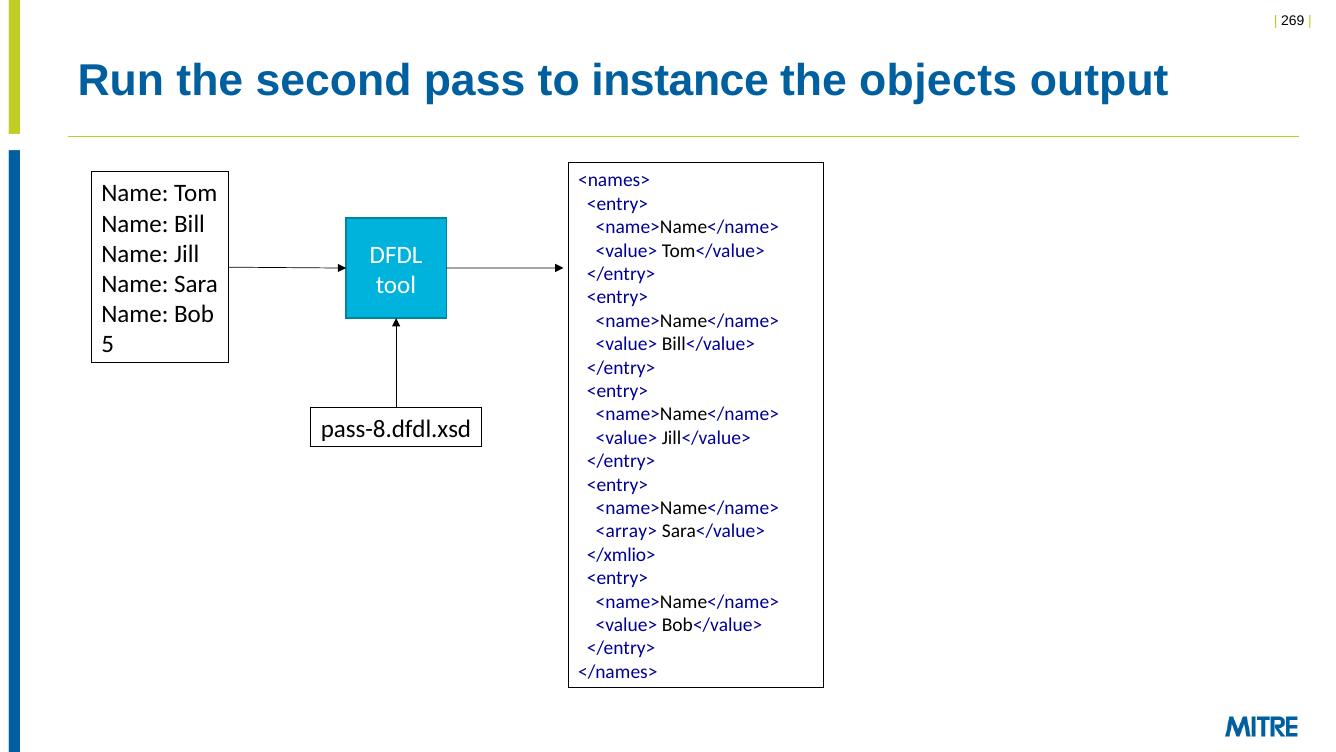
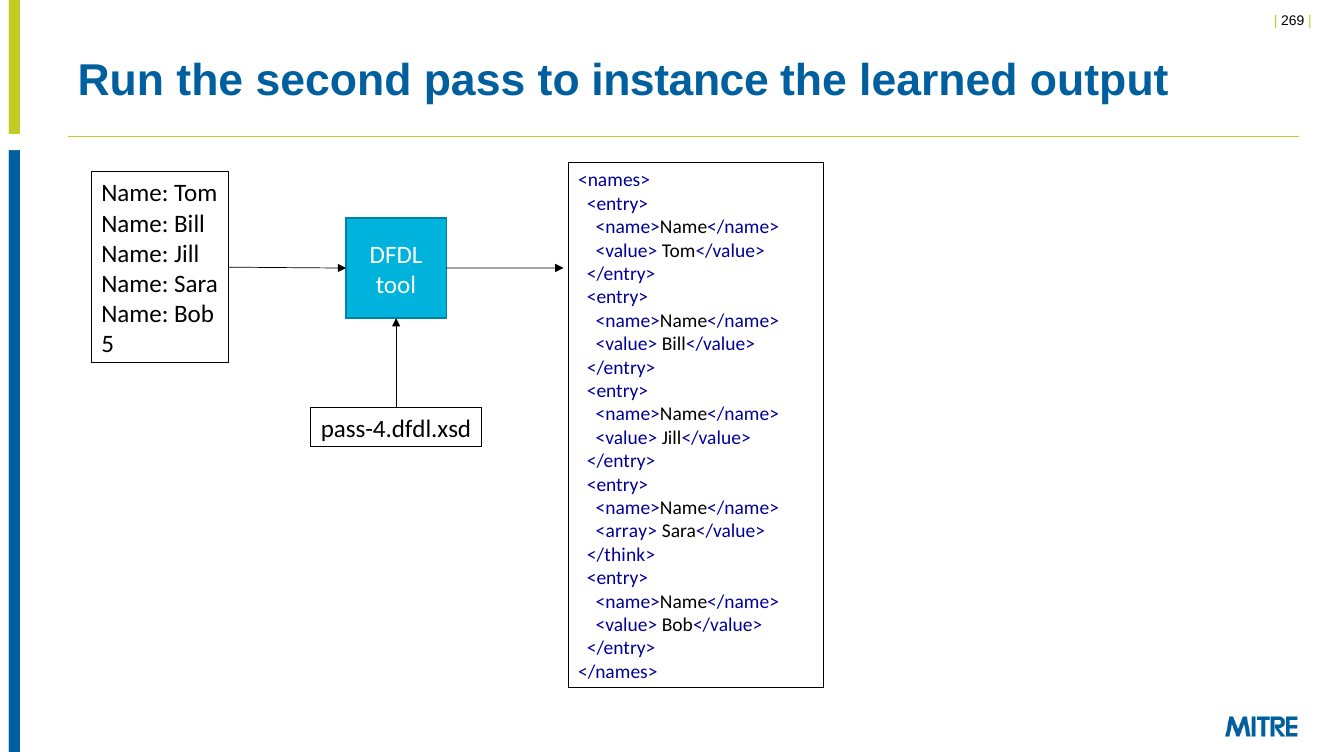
objects: objects -> learned
pass-8.dfdl.xsd: pass-8.dfdl.xsd -> pass-4.dfdl.xsd
</xmlio>: </xmlio> -> </think>
